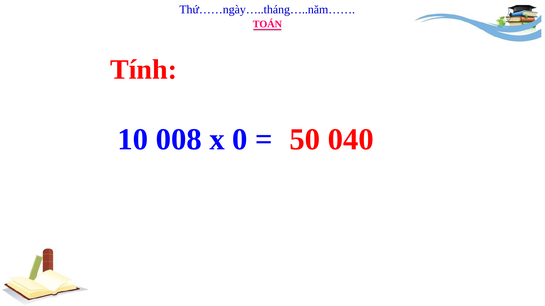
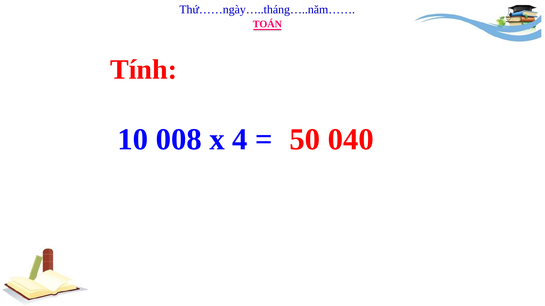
0: 0 -> 4
